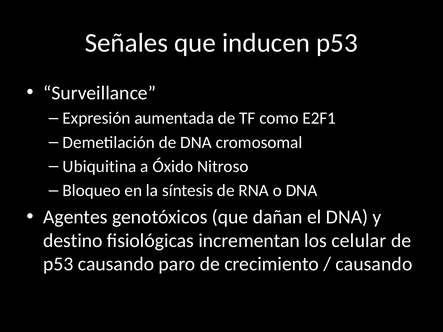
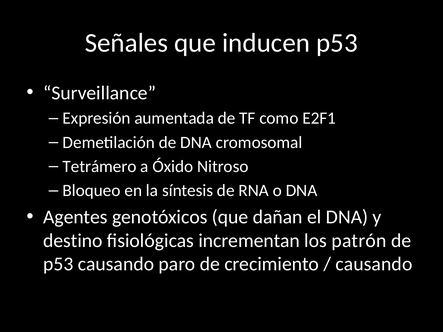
Ubiquitina: Ubiquitina -> Tetrámero
celular: celular -> patrón
